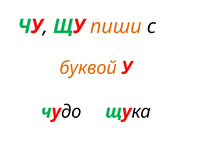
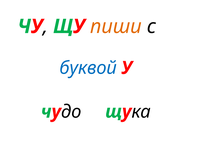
буквой colour: orange -> blue
